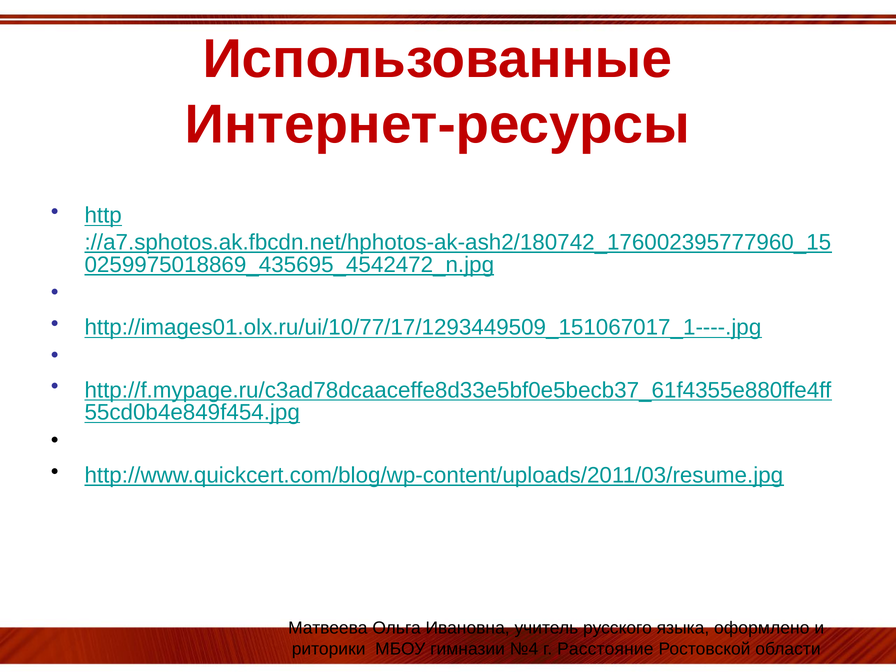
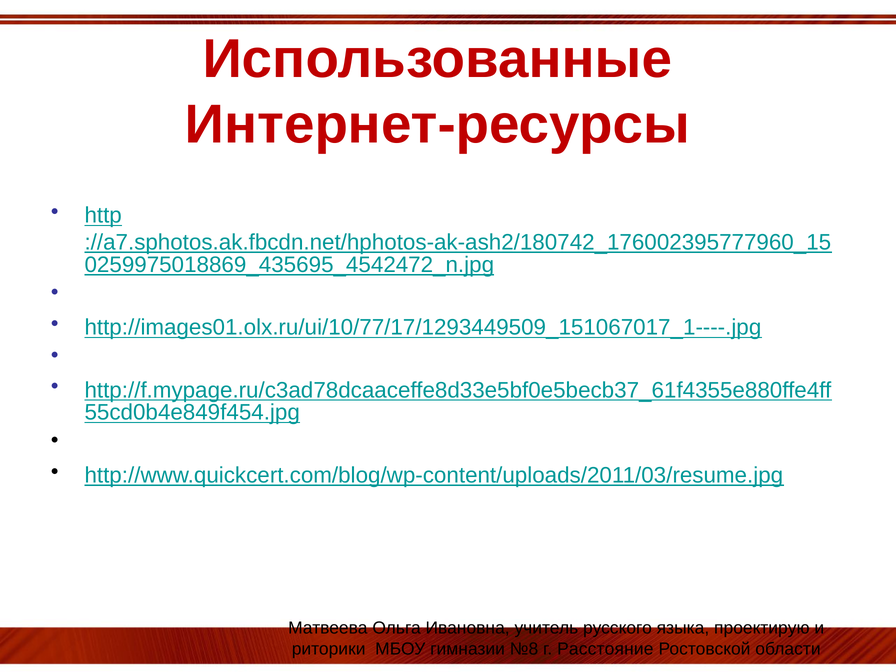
оформлено: оформлено -> проектирую
№4: №4 -> №8
